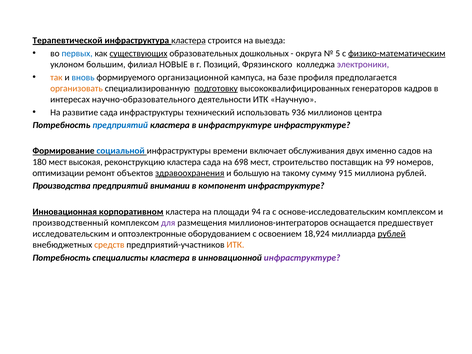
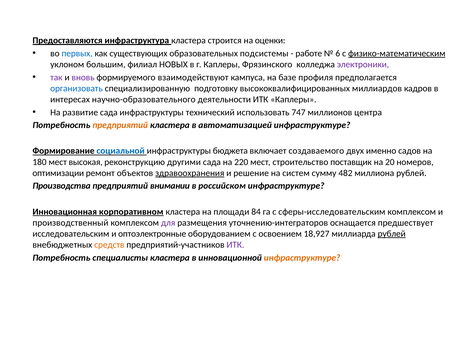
Терапевтической: Терапевтической -> Предоставляются
кластера at (189, 41) underline: present -> none
выезда: выезда -> оценки
существующих underline: present -> none
дошкольных: дошкольных -> подсистемы
округа: округа -> работе
5: 5 -> 6
НОВЫЕ: НОВЫЕ -> НОВЫХ
г Позиций: Позиций -> Каплеры
так colour: orange -> purple
вновь colour: blue -> purple
организационной: организационной -> взаимодействуют
организовать colour: orange -> blue
подготовку underline: present -> none
генераторов: генераторов -> миллиардов
ИТК Научную: Научную -> Каплеры
936: 936 -> 747
предприятий at (120, 125) colour: blue -> orange
в инфраструктуре: инфраструктуре -> автоматизацией
времени: времени -> бюджета
обслуживания: обслуживания -> создаваемого
реконструкцию кластера: кластера -> другими
698: 698 -> 220
99: 99 -> 20
большую: большую -> решение
такому: такому -> систем
915: 915 -> 482
компонент: компонент -> российском
94: 94 -> 84
основе-исследовательским: основе-исследовательским -> сферы-исследовательским
миллионов-интеграторов: миллионов-интеграторов -> уточнению-интеграторов
18,924: 18,924 -> 18,927
ИТК at (235, 245) colour: orange -> purple
инфраструктуре at (302, 258) colour: purple -> orange
